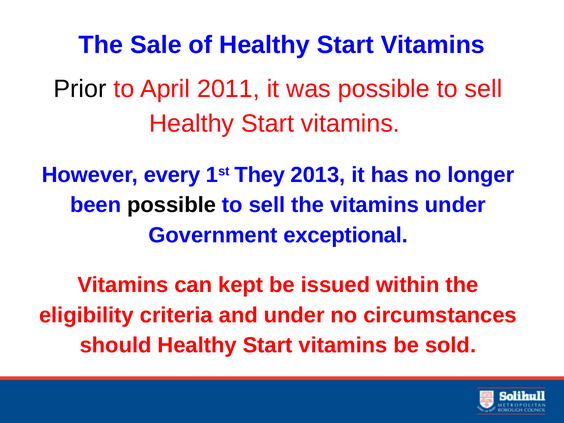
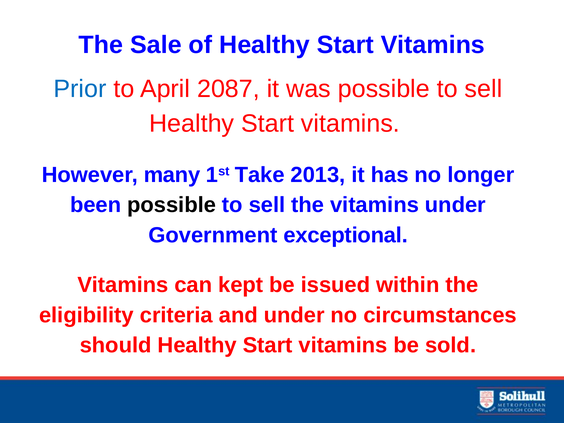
Prior colour: black -> blue
2011: 2011 -> 2087
every: every -> many
They: They -> Take
